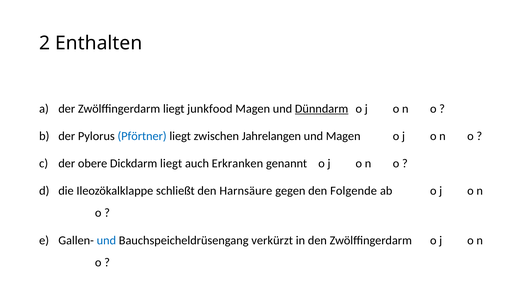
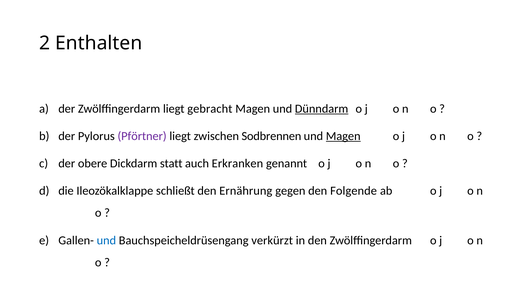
junkfood: junkfood -> gebracht
Pförtner colour: blue -> purple
Jahrelangen: Jahrelangen -> Sodbrennen
Magen at (343, 136) underline: none -> present
Dickdarm liegt: liegt -> statt
Harnsäure: Harnsäure -> Ernährung
